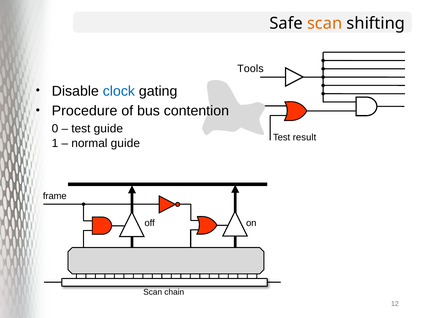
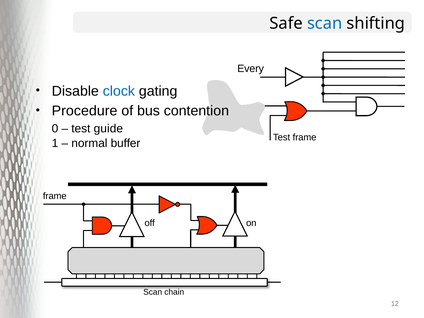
scan at (325, 23) colour: orange -> blue
Tools: Tools -> Every
Test result: result -> frame
normal guide: guide -> buffer
